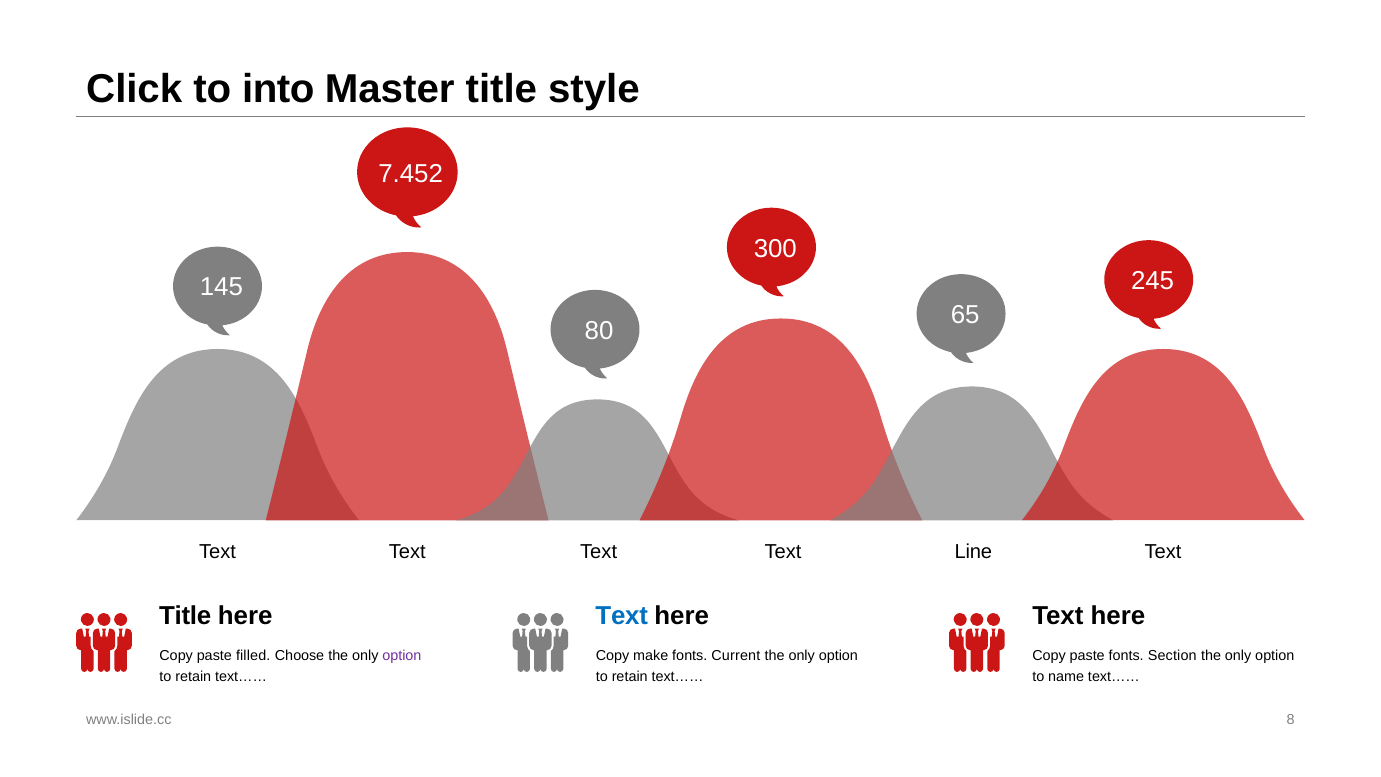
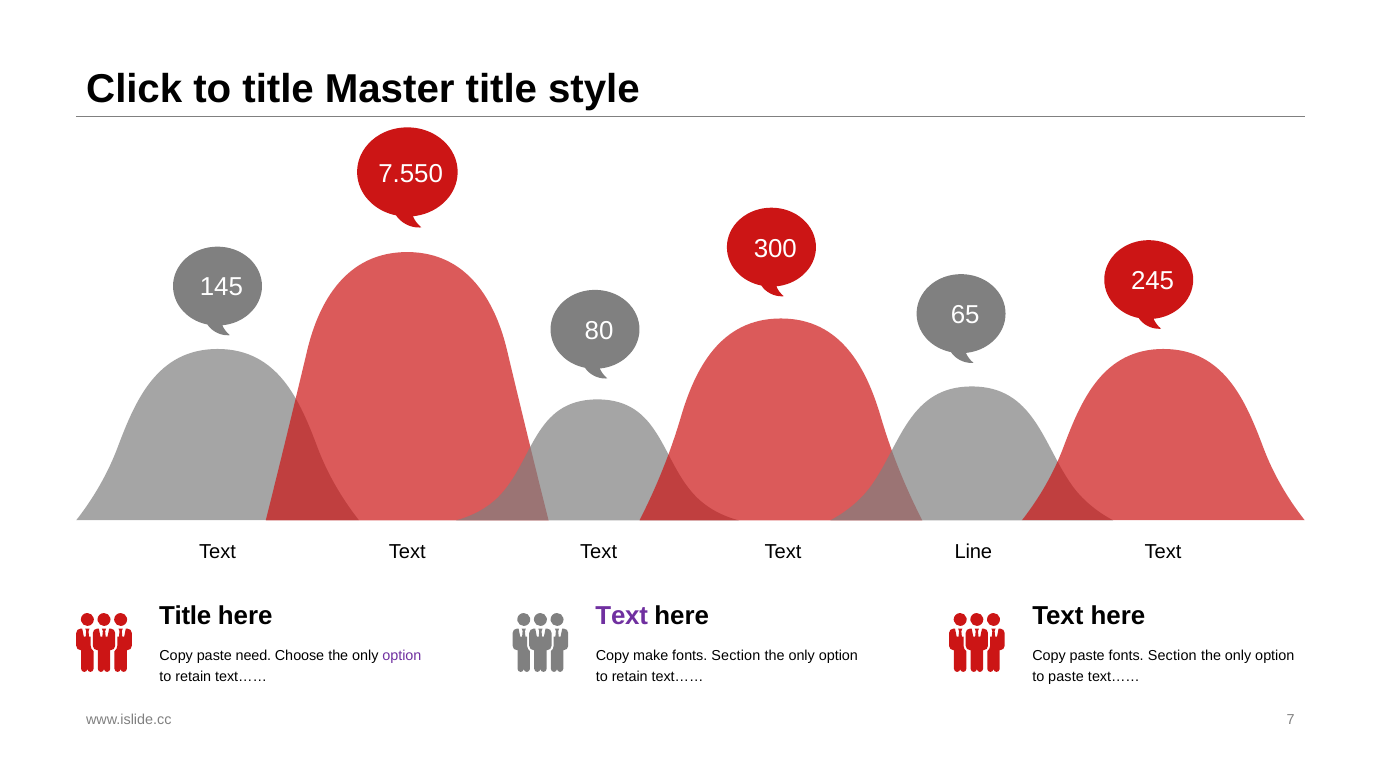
to into: into -> title
7.452: 7.452 -> 7.550
Text at (622, 615) colour: blue -> purple
filled: filled -> need
Current at (736, 656): Current -> Section
to name: name -> paste
8: 8 -> 7
